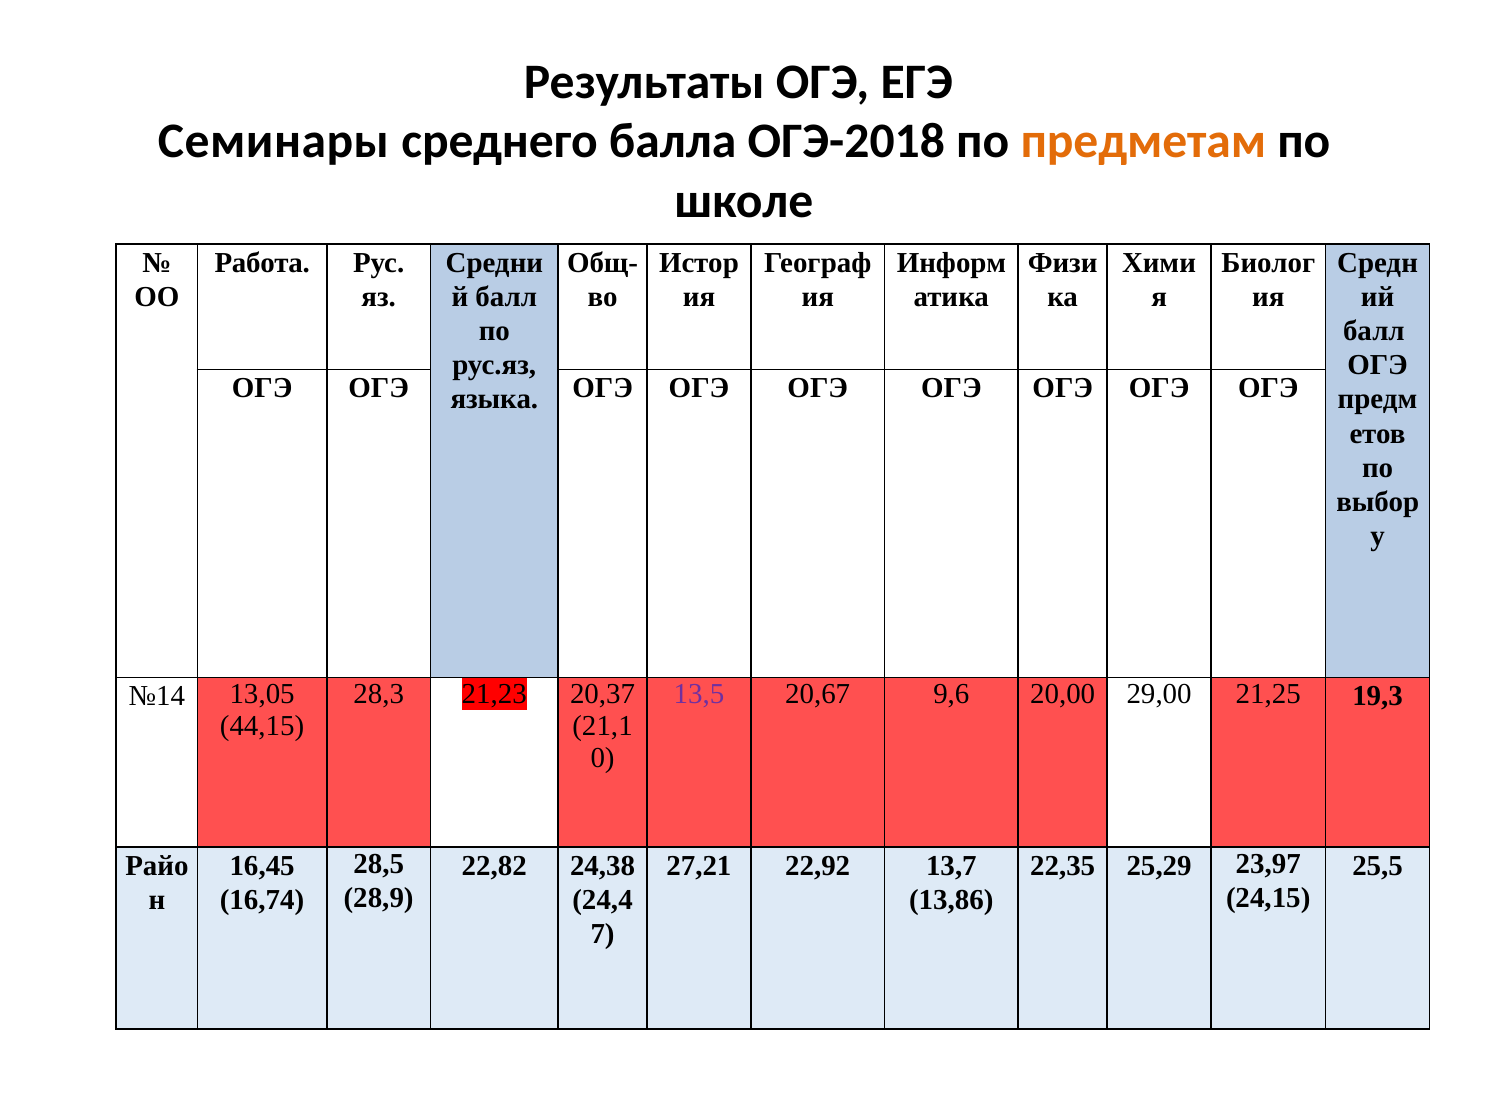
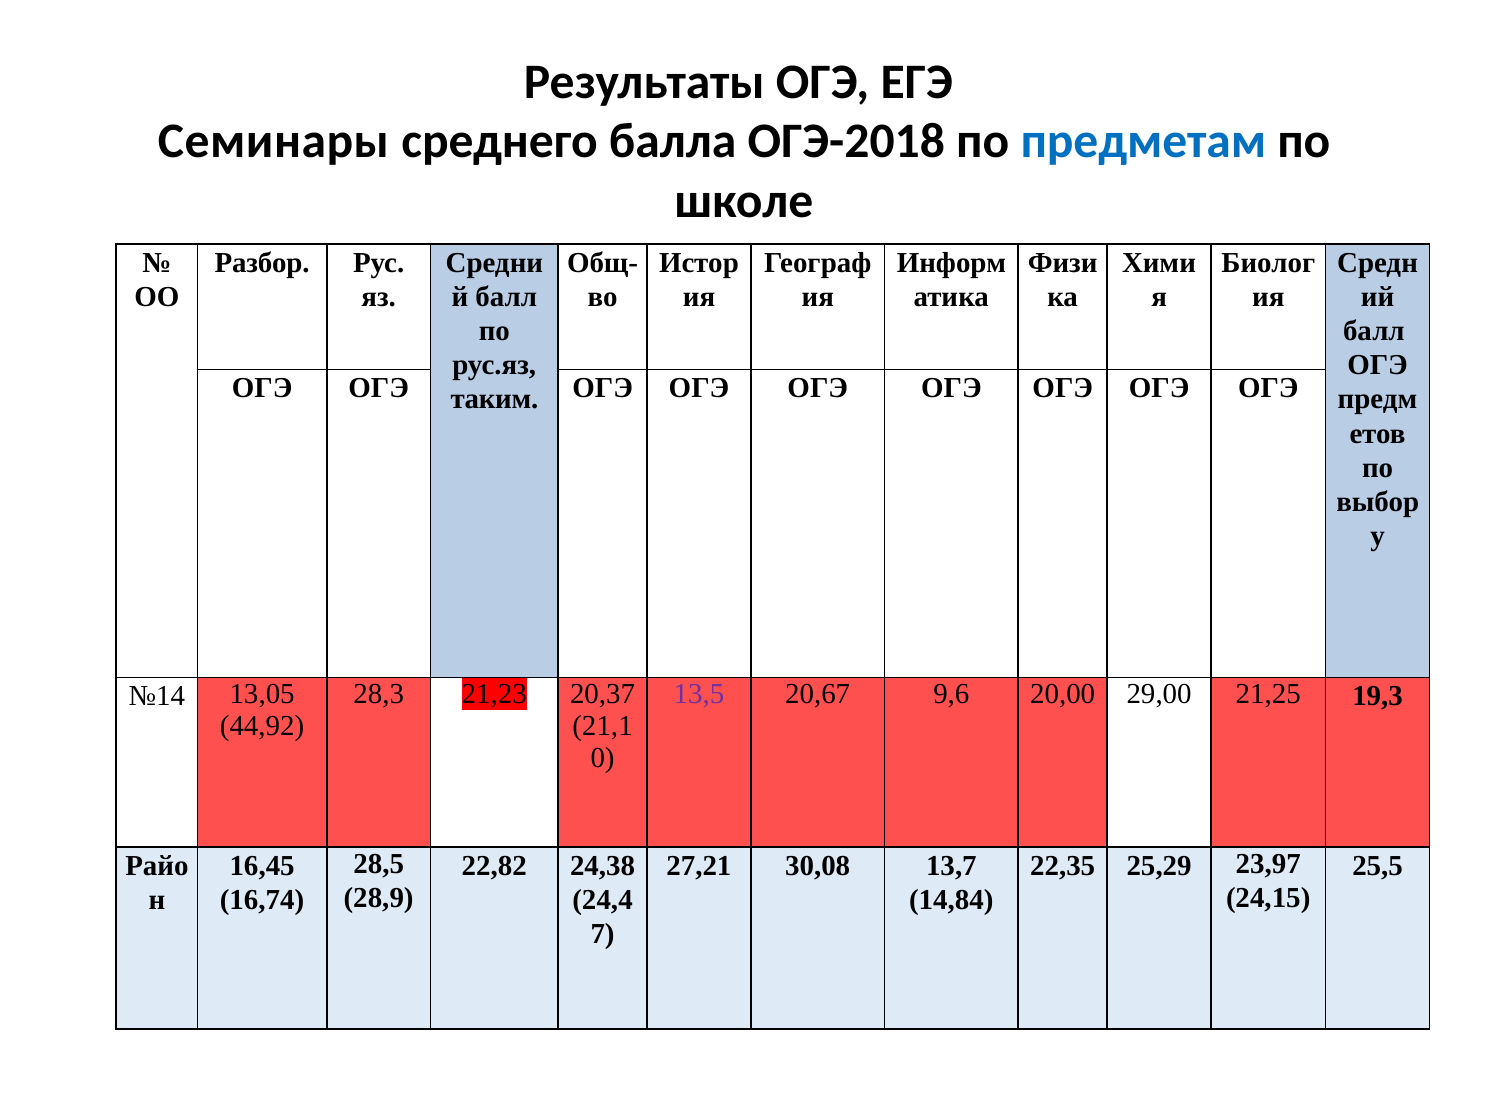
предметам colour: orange -> blue
Работа: Работа -> Разбор
языка: языка -> таким
44,15: 44,15 -> 44,92
22,92: 22,92 -> 30,08
13,86: 13,86 -> 14,84
